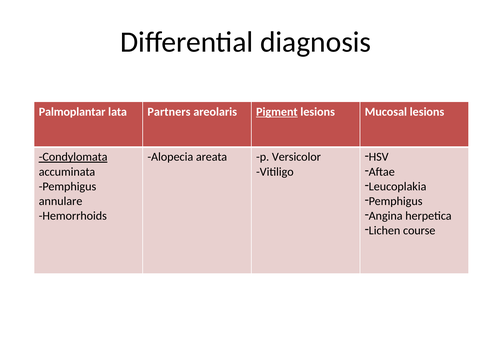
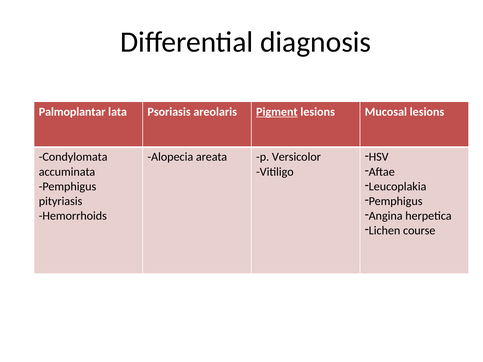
Partners: Partners -> Psoriasis
Condylomata underline: present -> none
annulare: annulare -> pityriasis
